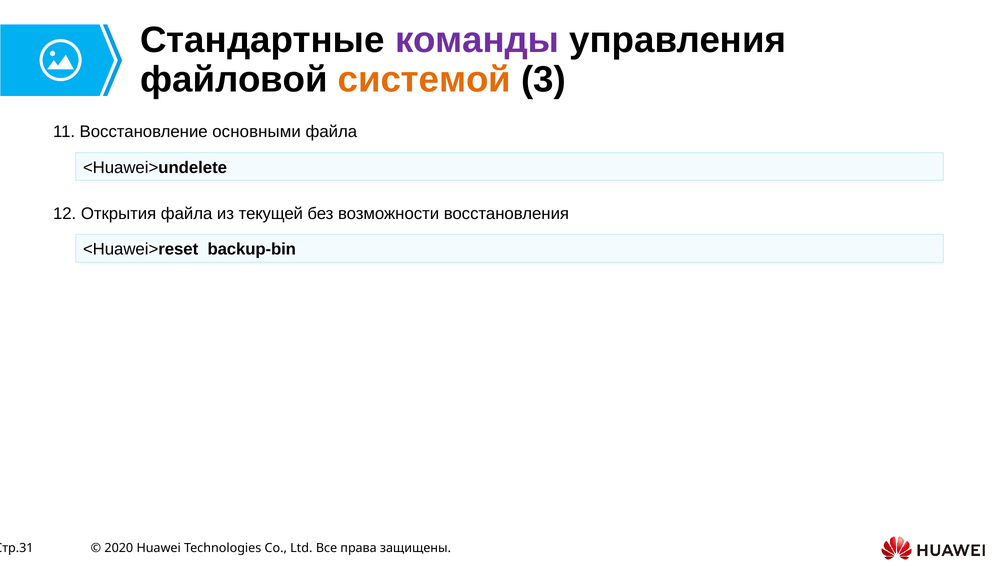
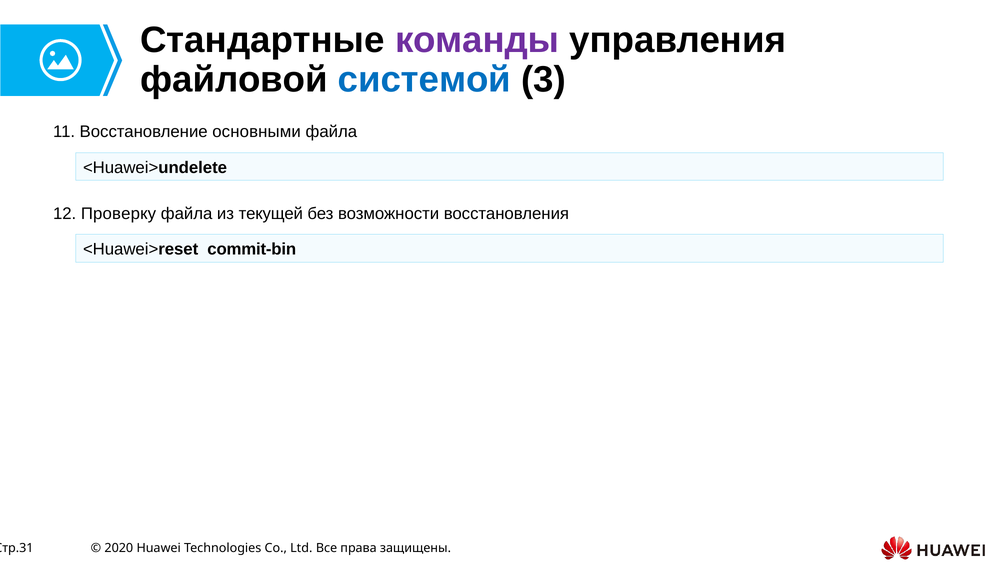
системой colour: orange -> blue
Открытия: Открытия -> Проверку
backup-bin: backup-bin -> commit-bin
